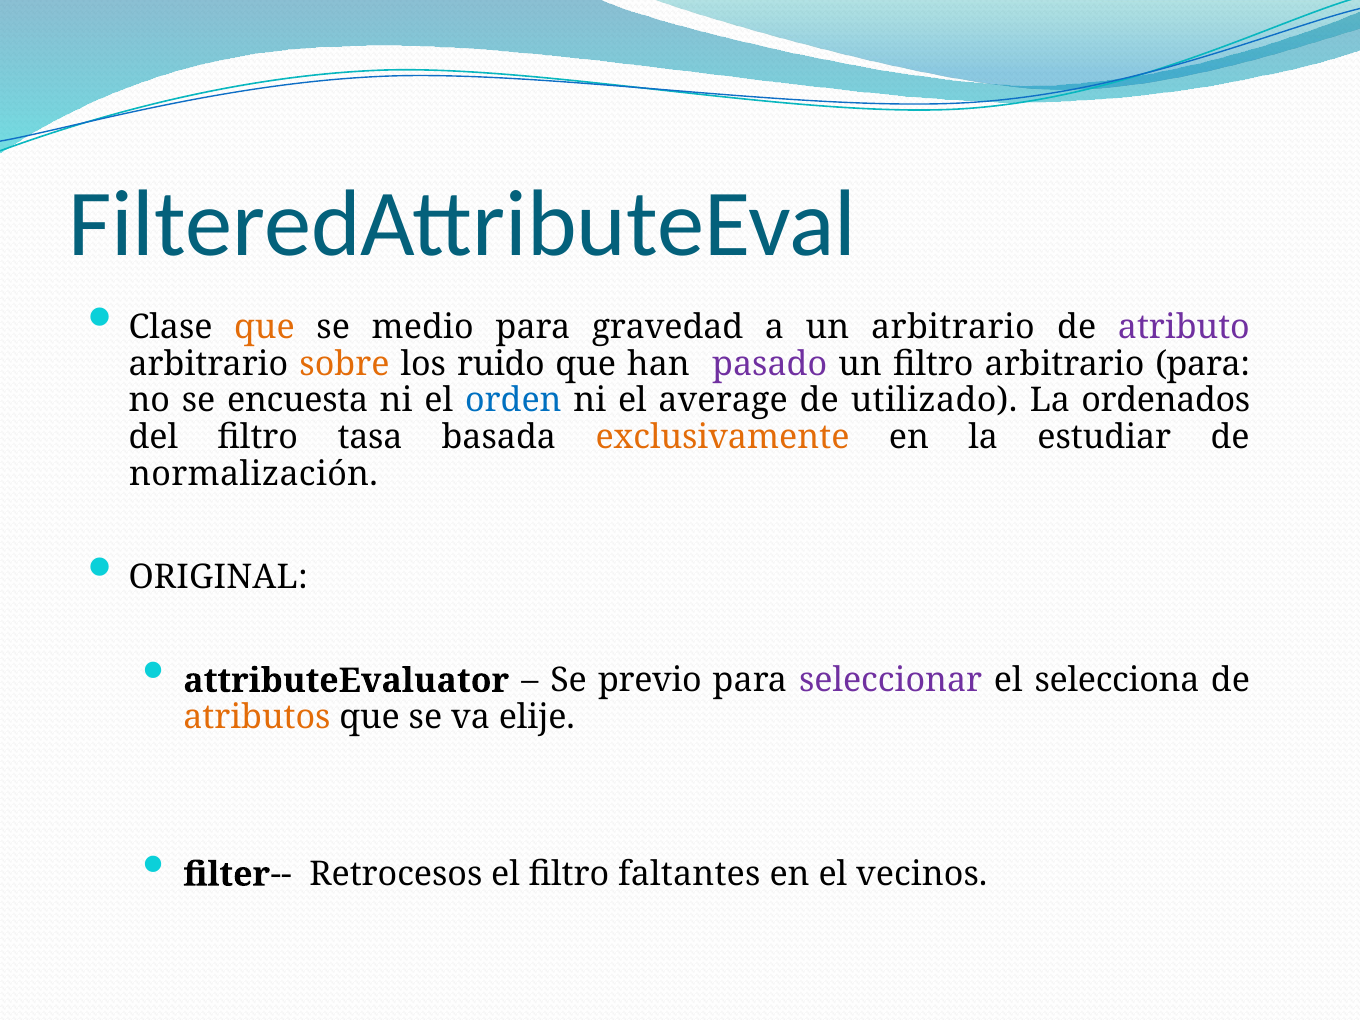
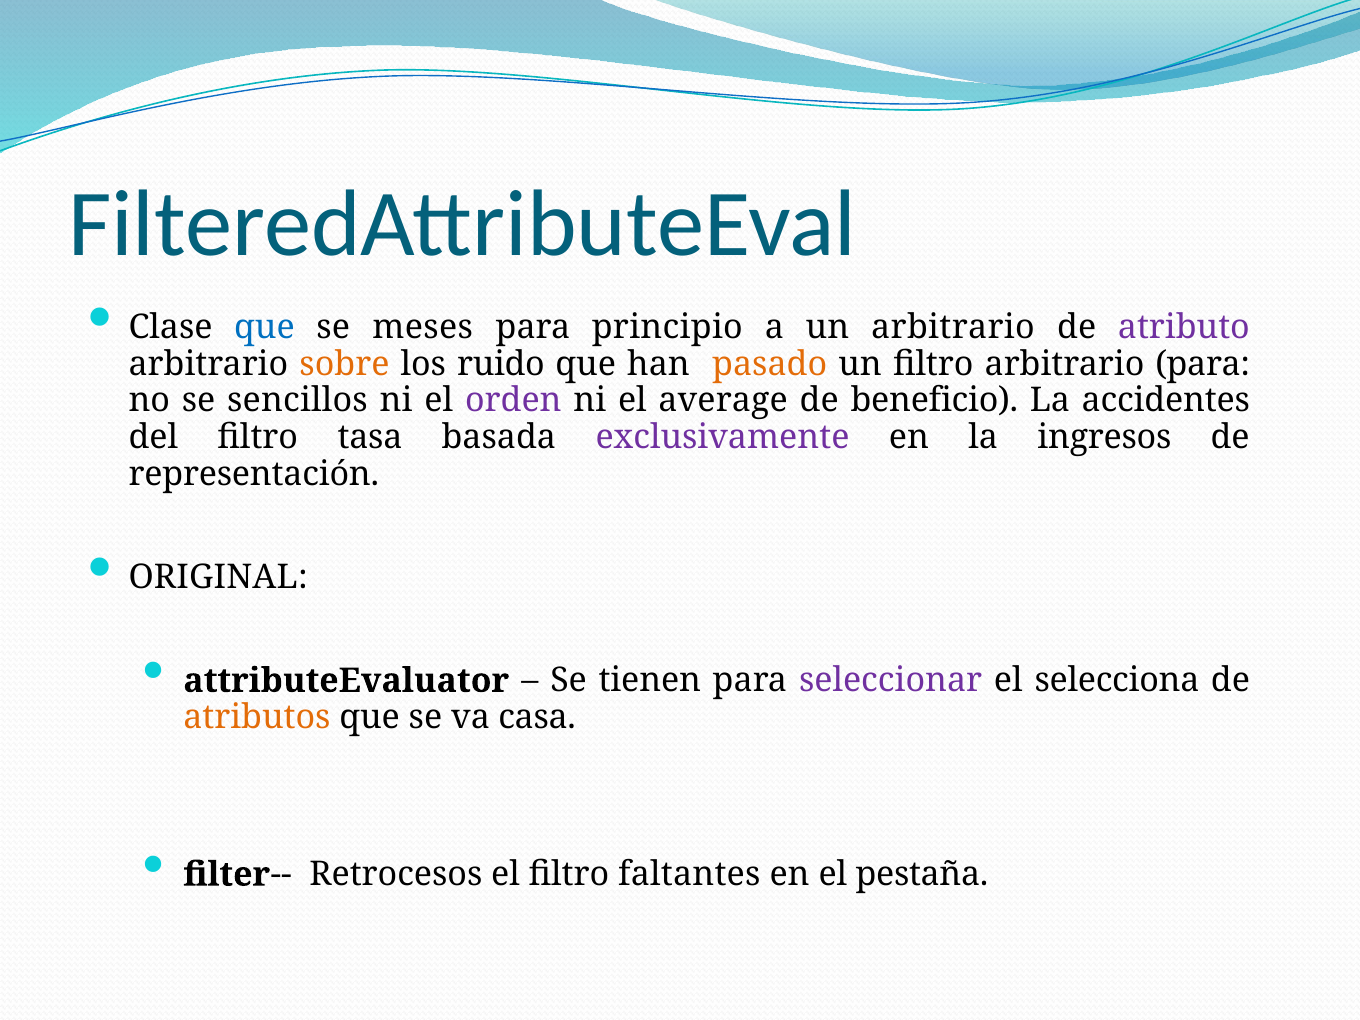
que at (264, 327) colour: orange -> blue
medio: medio -> meses
gravedad: gravedad -> principio
pasado colour: purple -> orange
encuesta: encuesta -> sencillos
orden colour: blue -> purple
utilizado: utilizado -> beneficio
ordenados: ordenados -> accidentes
exclusivamente colour: orange -> purple
estudiar: estudiar -> ingresos
normalización: normalización -> representación
previo: previo -> tienen
elije: elije -> casa
vecinos: vecinos -> pestaña
